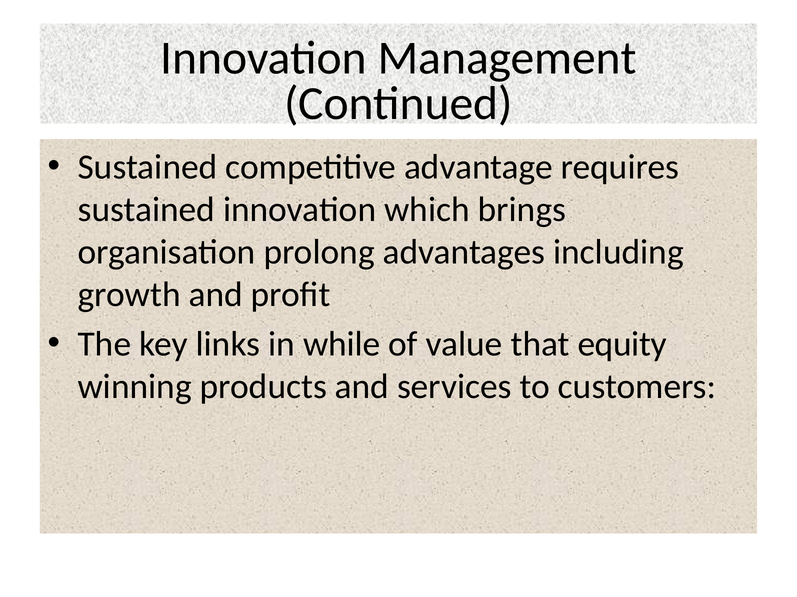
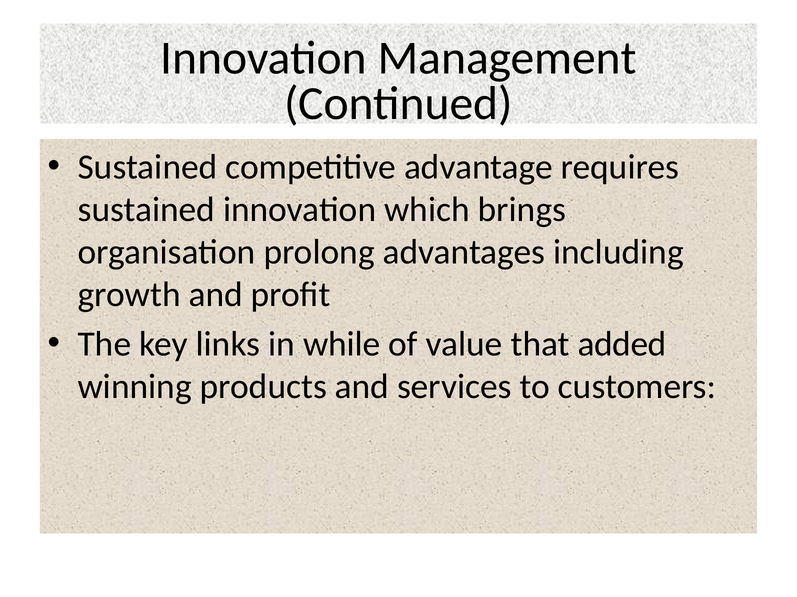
equity: equity -> added
